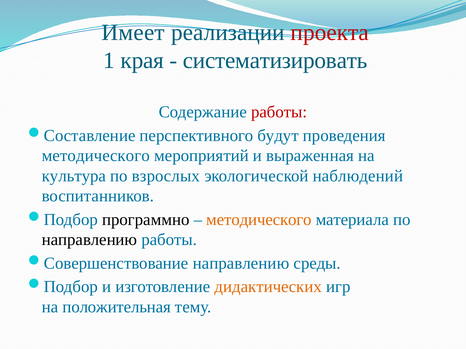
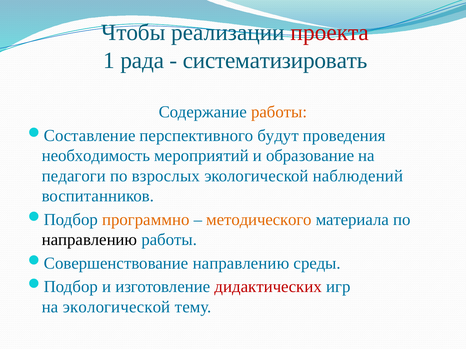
Имеет: Имеет -> Чтобы
края: края -> рада
работы at (279, 112) colour: red -> orange
методического at (96, 156): методического -> необходимость
выраженная: выраженная -> образование
культура: культура -> педагоги
программно colour: black -> orange
дидактических colour: orange -> red
на положительная: положительная -> экологической
